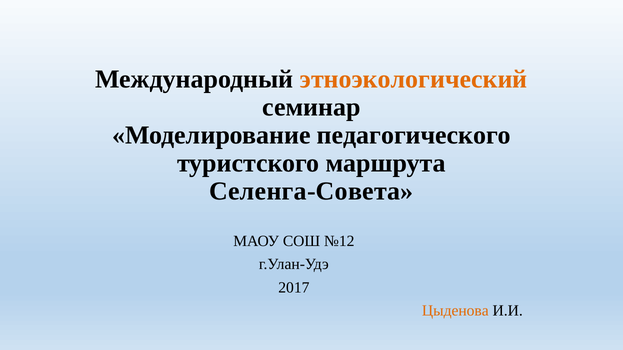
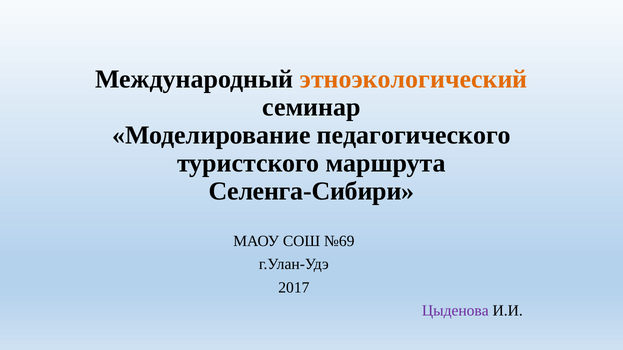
Селенга-Совета: Селенга-Совета -> Селенга-Сибири
№12: №12 -> №69
Цыденова colour: orange -> purple
